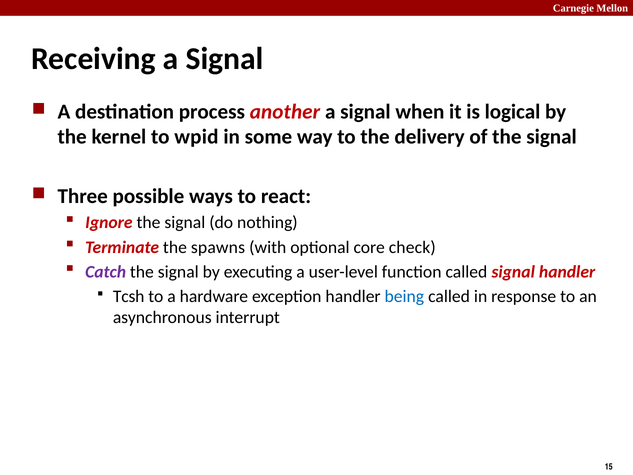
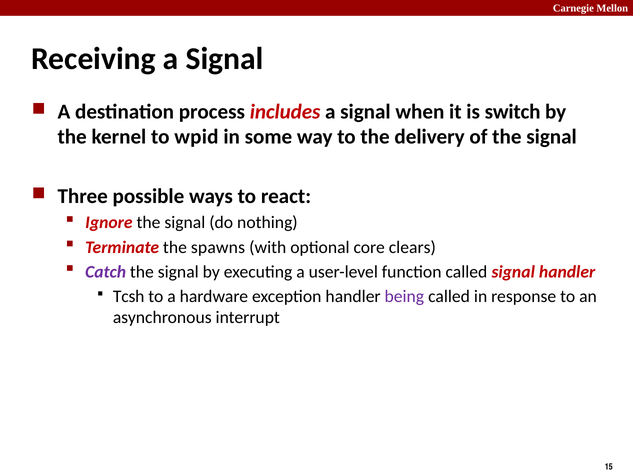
another: another -> includes
logical: logical -> switch
check: check -> clears
being colour: blue -> purple
